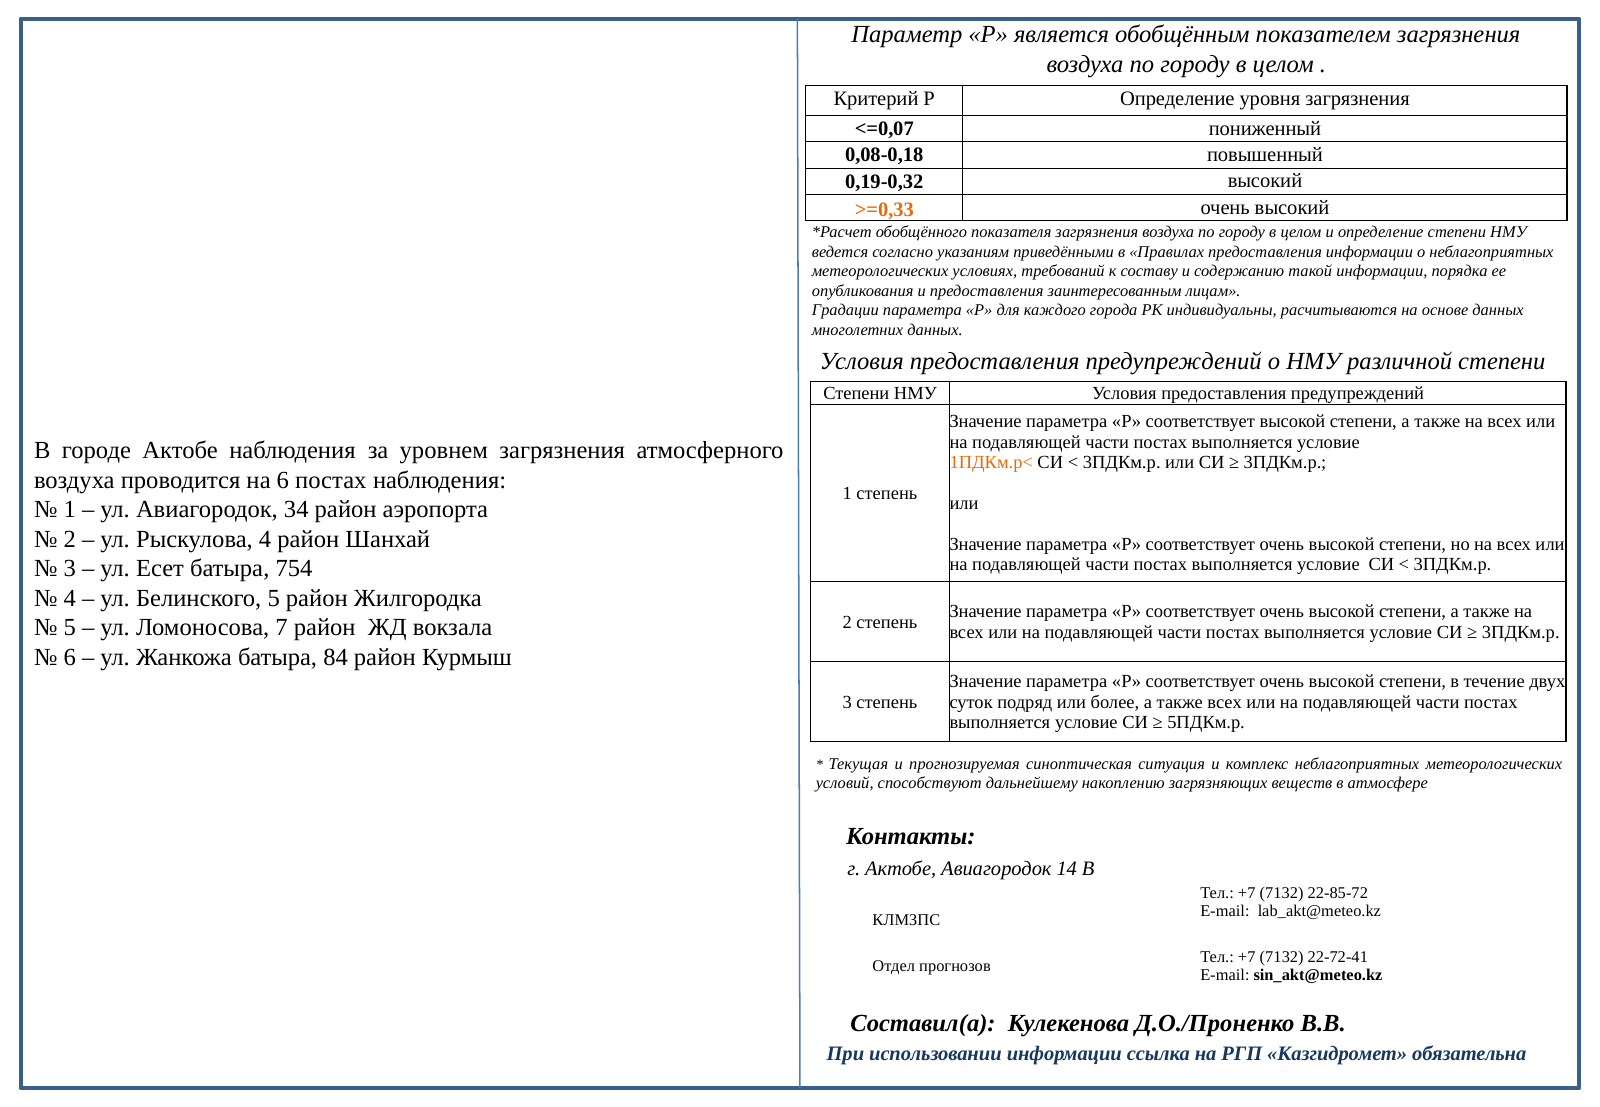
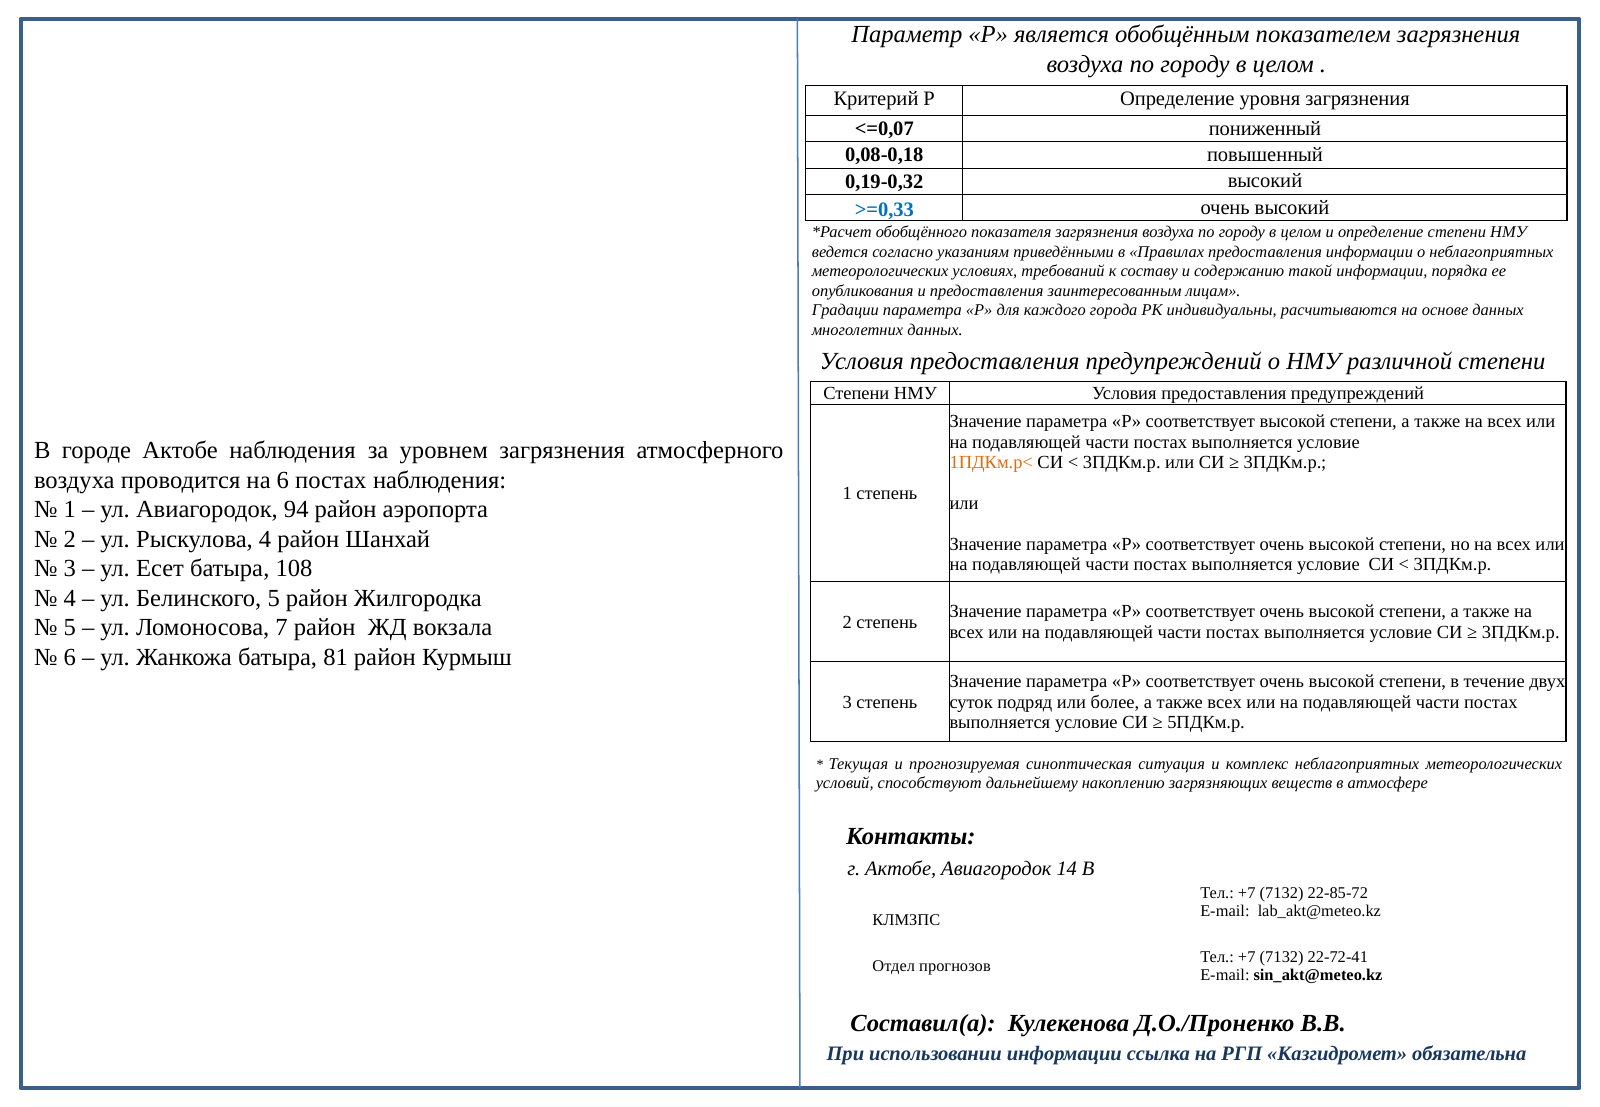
>=0,33 colour: orange -> blue
34: 34 -> 94
754: 754 -> 108
84: 84 -> 81
